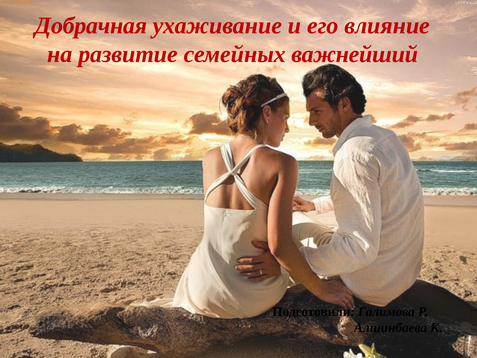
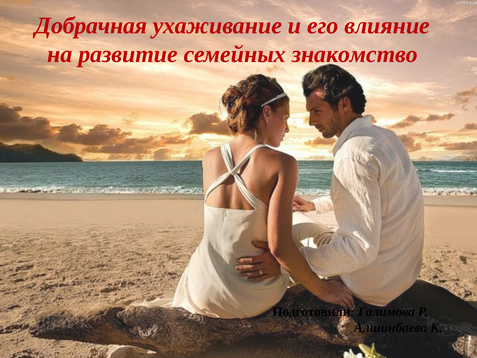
важнейший: важнейший -> знакомство
